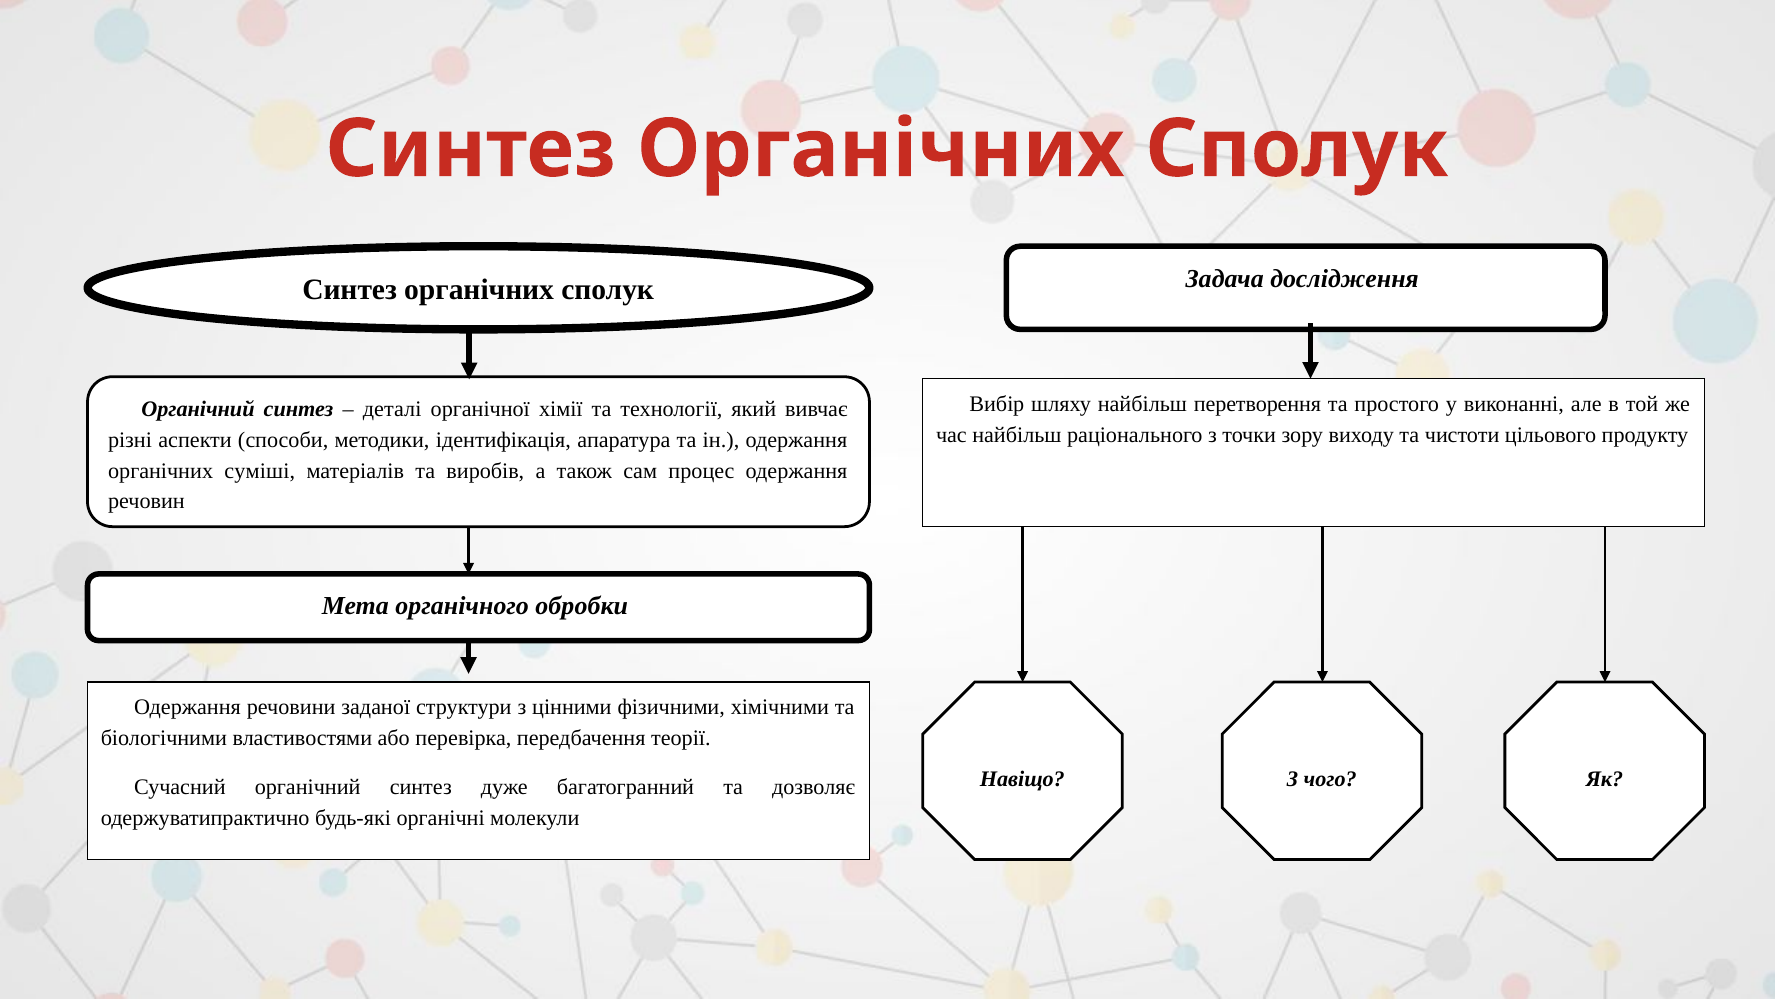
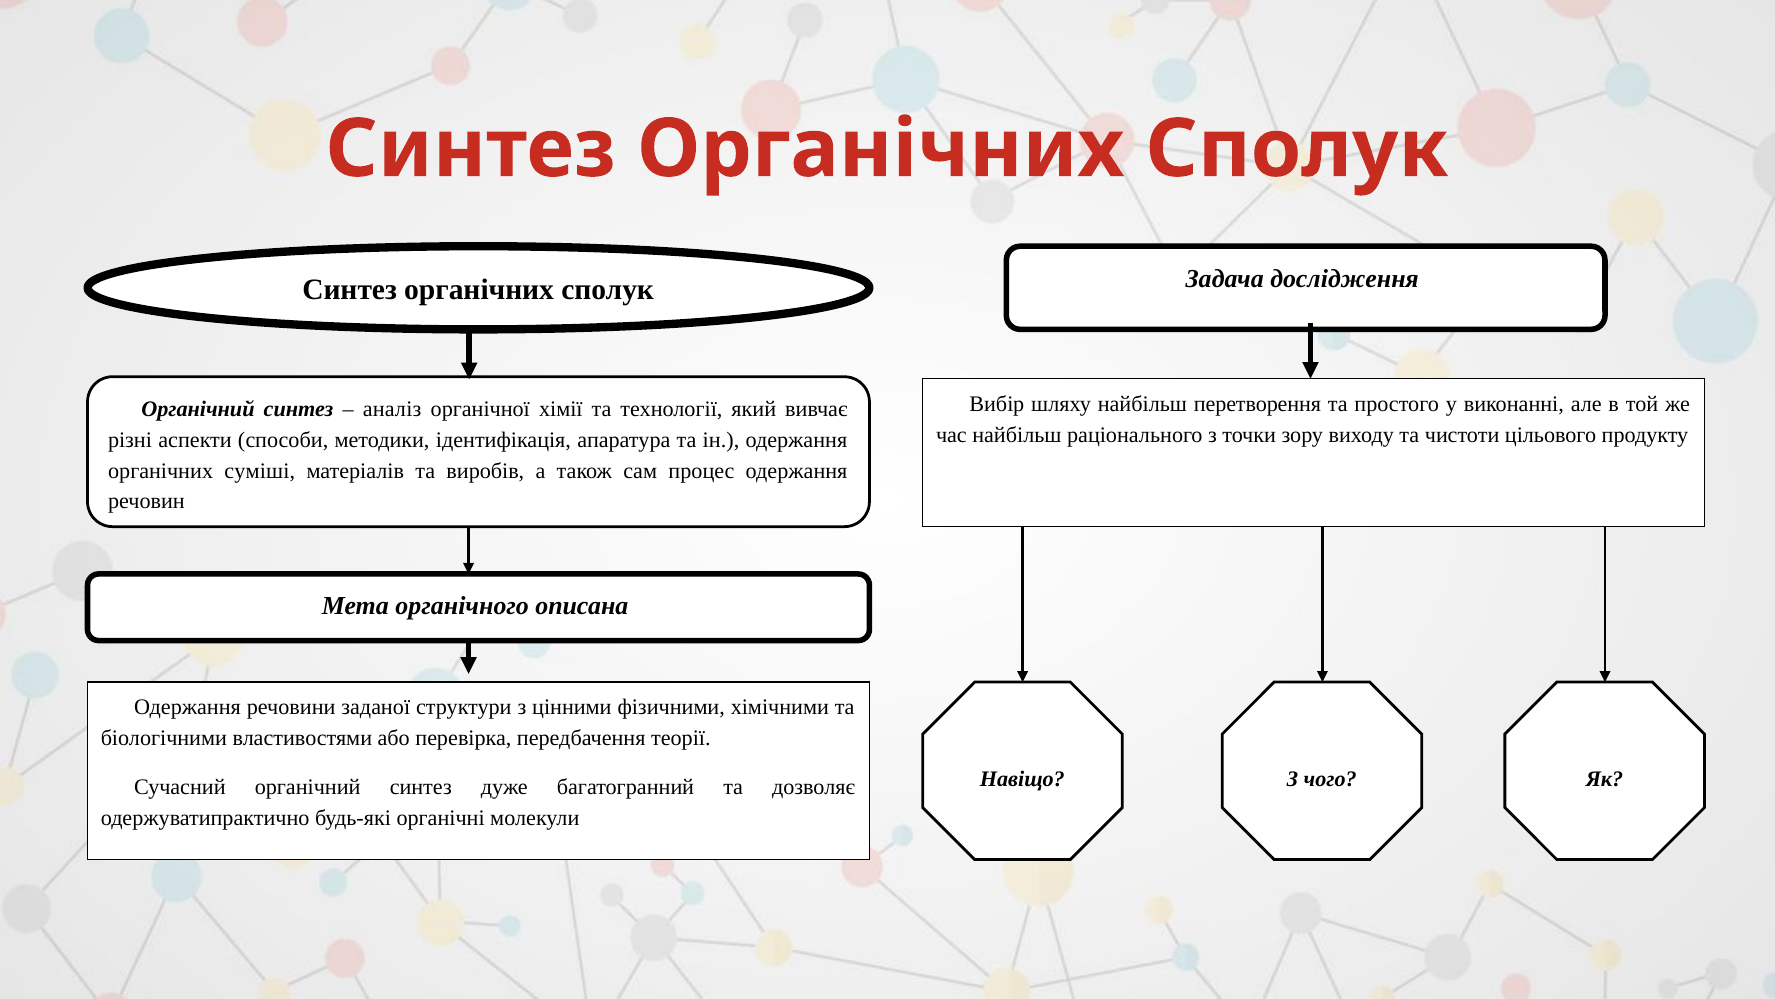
деталі: деталі -> аналіз
обробки: обробки -> описана
